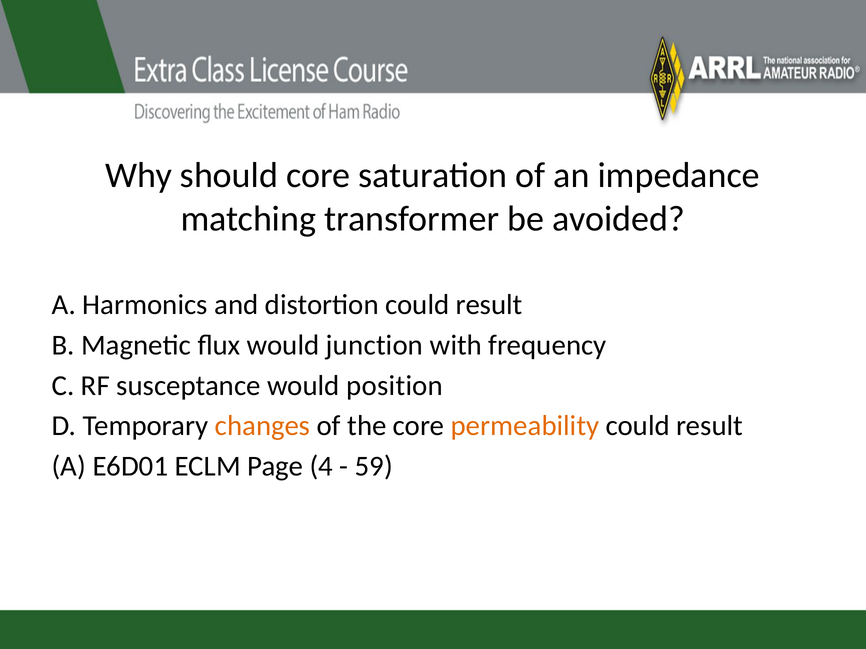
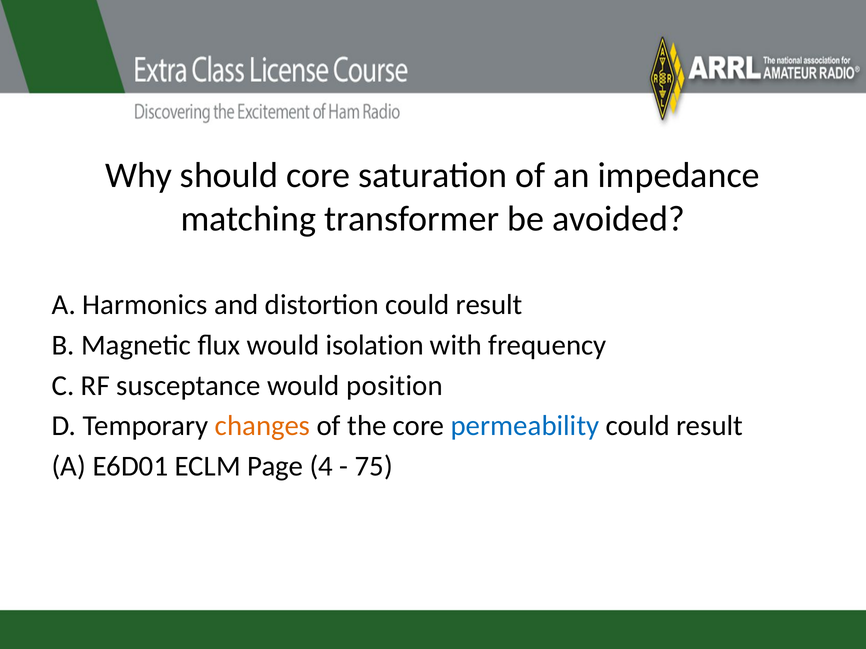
junction: junction -> isolation
permeability colour: orange -> blue
59: 59 -> 75
